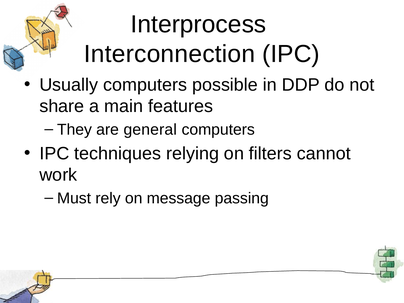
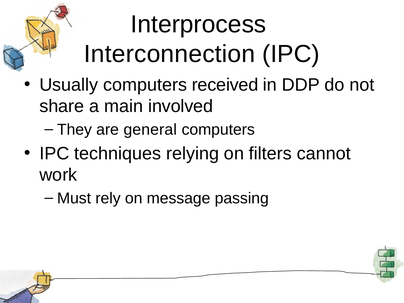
possible: possible -> received
features: features -> involved
